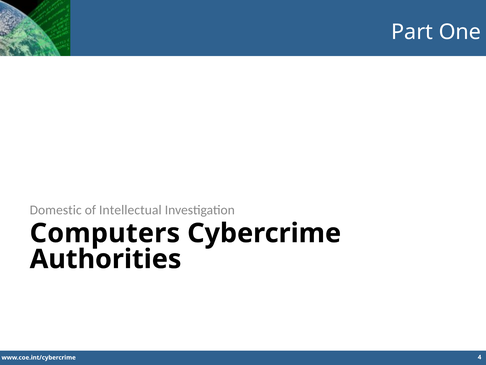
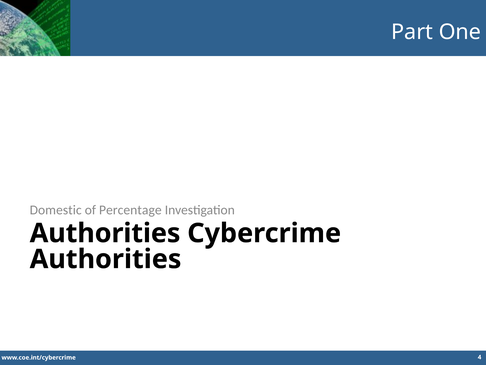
Intellectual: Intellectual -> Percentage
Computers at (105, 233): Computers -> Authorities
